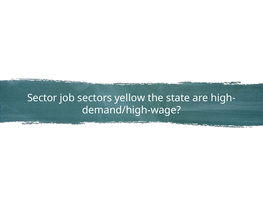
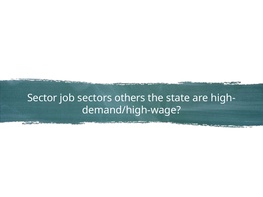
yellow: yellow -> others
